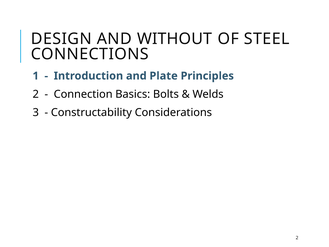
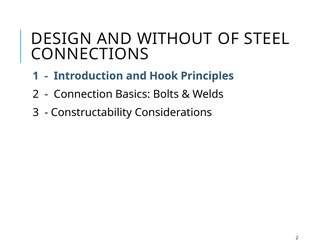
Plate: Plate -> Hook
